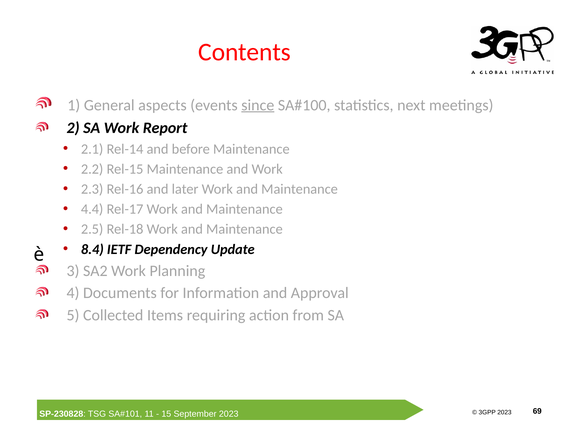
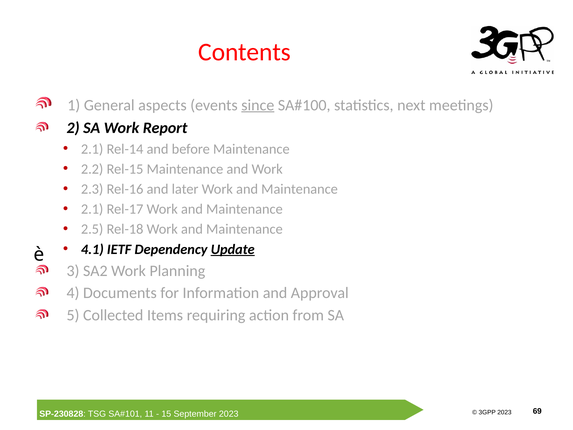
4.4 at (92, 209): 4.4 -> 2.1
8.4: 8.4 -> 4.1
Update underline: none -> present
